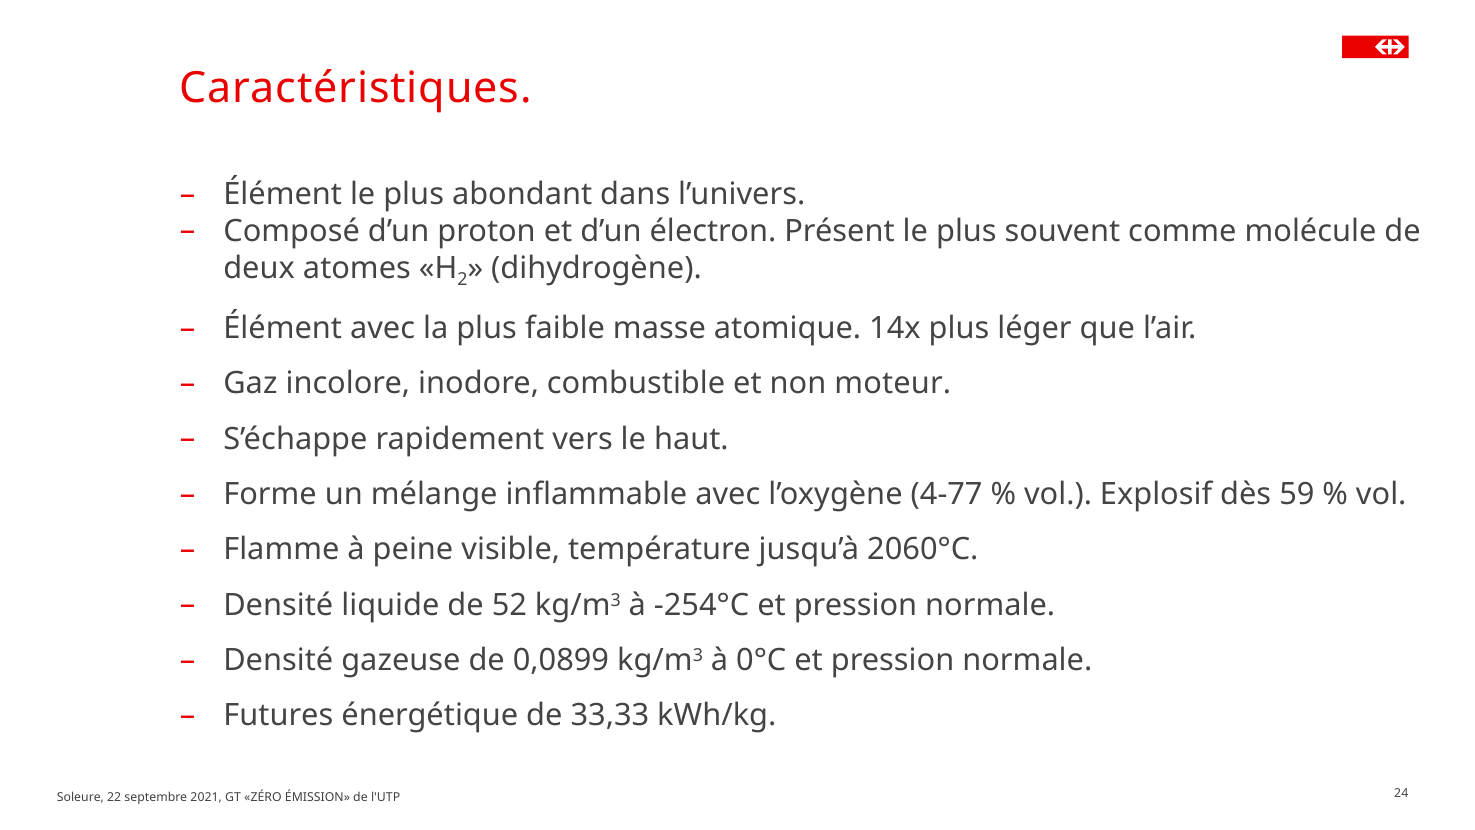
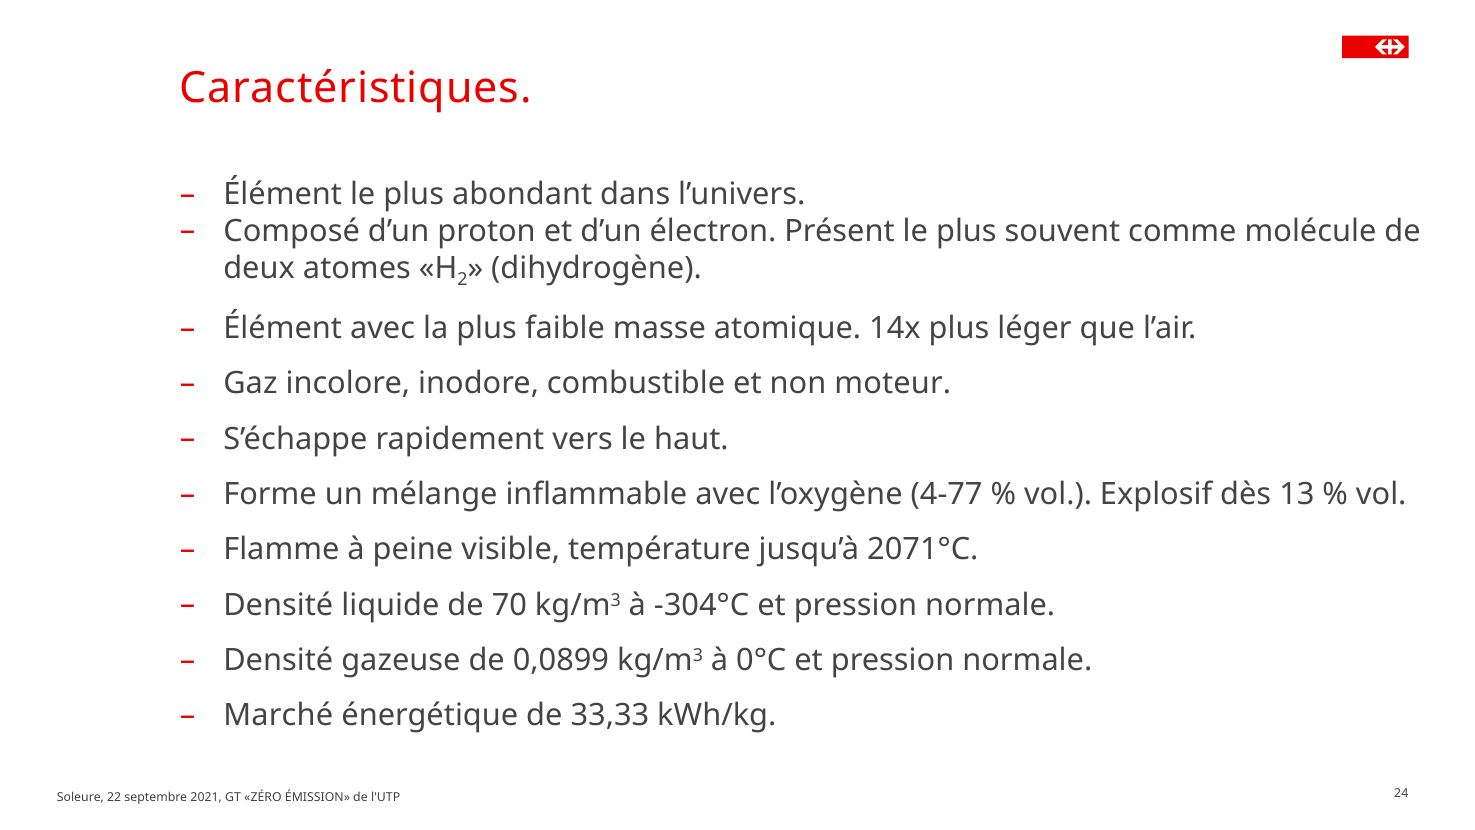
59: 59 -> 13
2060°C: 2060°C -> 2071°C
52: 52 -> 70
-254°C: -254°C -> -304°C
Futures: Futures -> Marché
